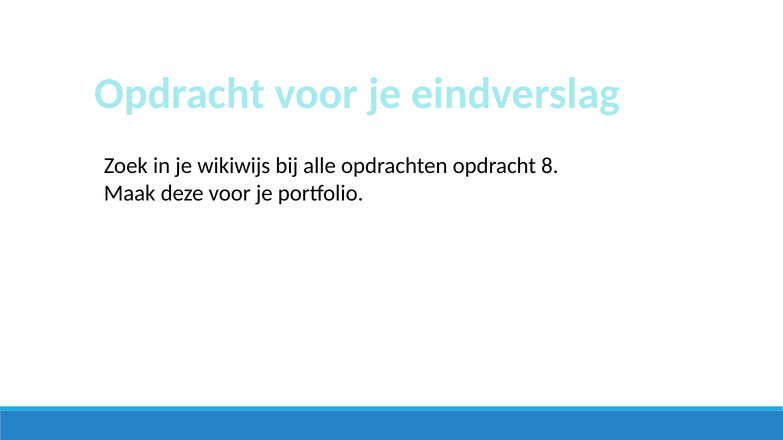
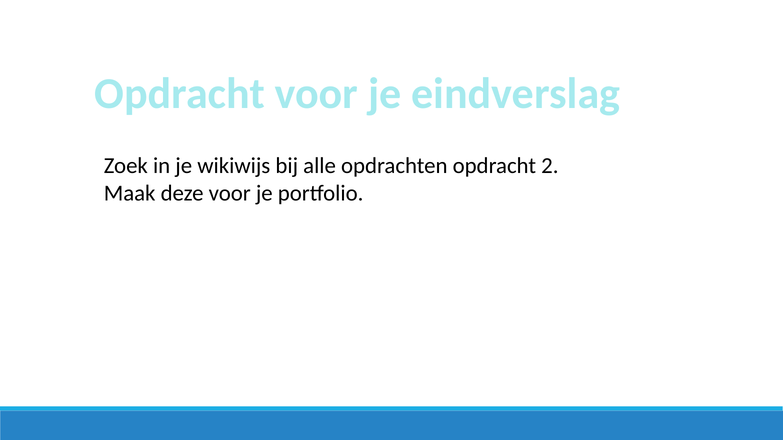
8: 8 -> 2
